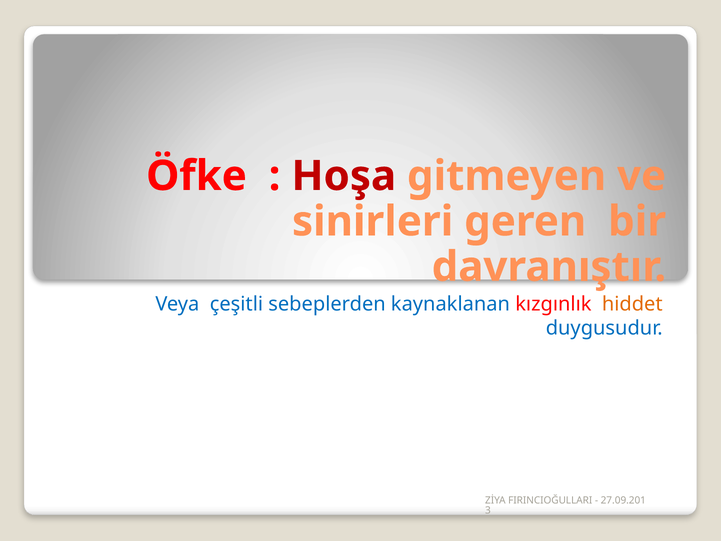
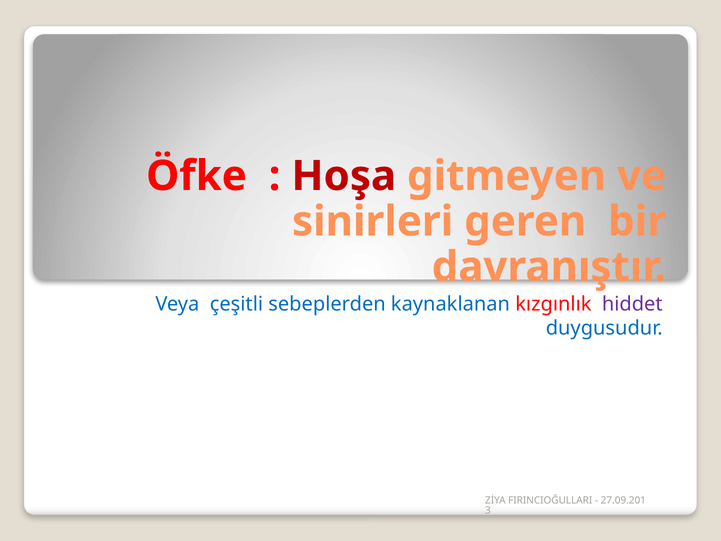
hiddet colour: orange -> purple
